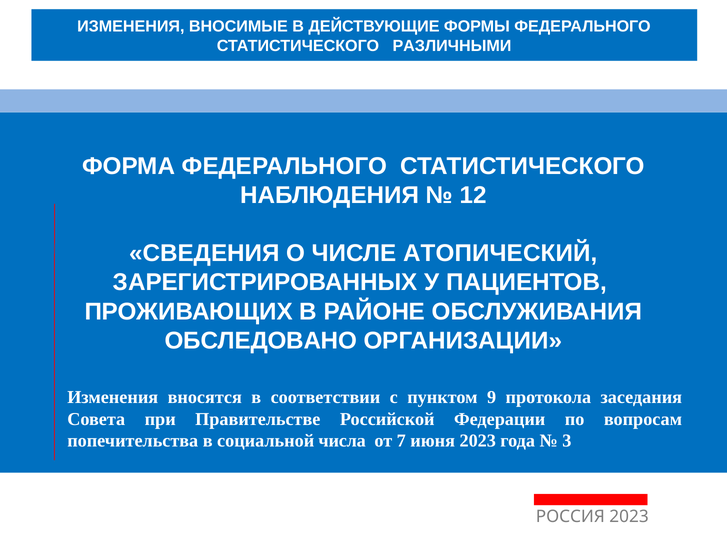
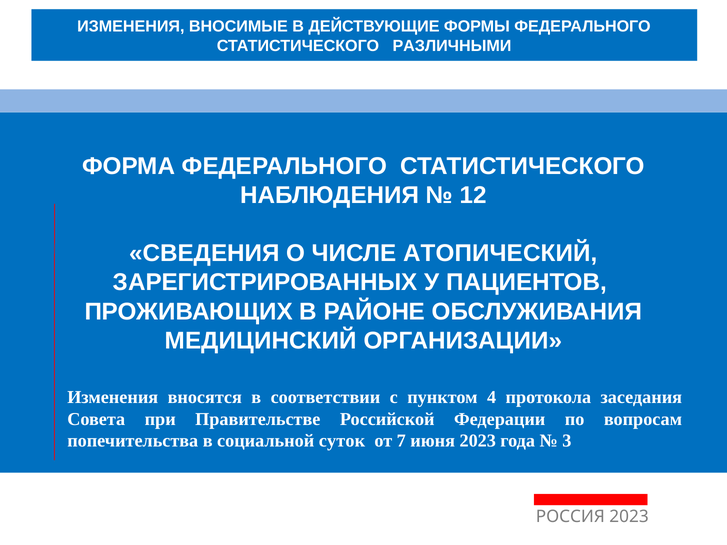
ОБСЛЕДОВАНО: ОБСЛЕДОВАНО -> МЕДИЦИНСКИЙ
9: 9 -> 4
числа: числа -> суток
